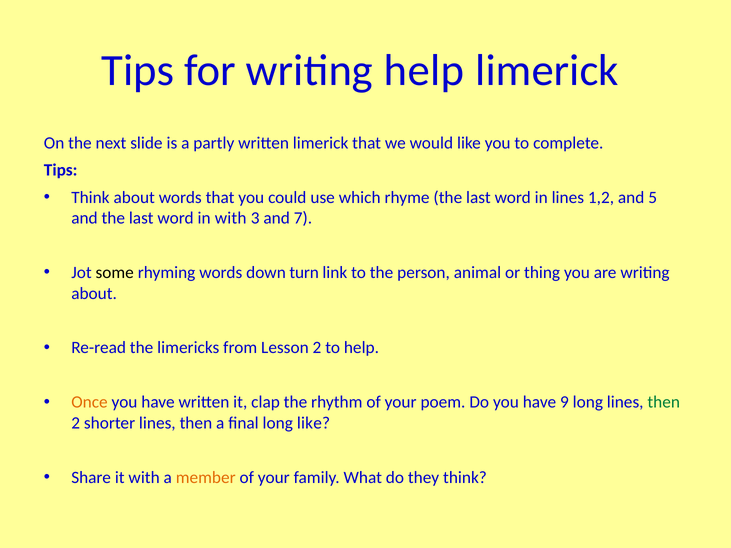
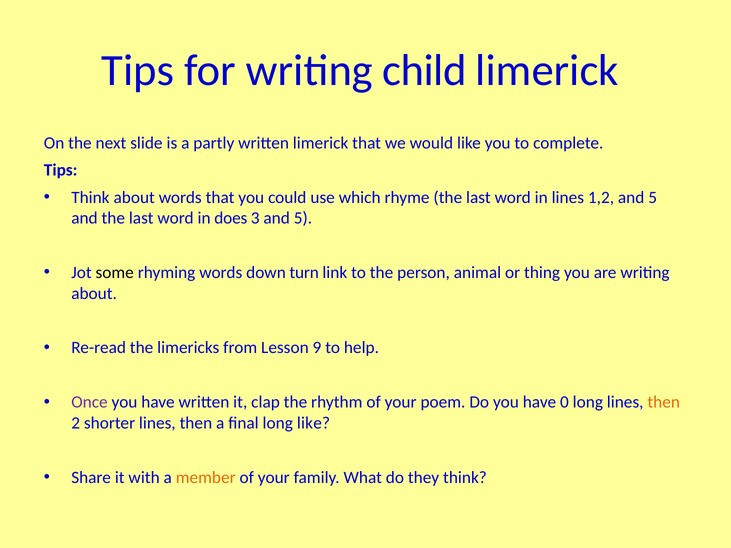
writing help: help -> child
in with: with -> does
3 and 7: 7 -> 5
Lesson 2: 2 -> 9
Once colour: orange -> purple
9: 9 -> 0
then at (664, 402) colour: green -> orange
